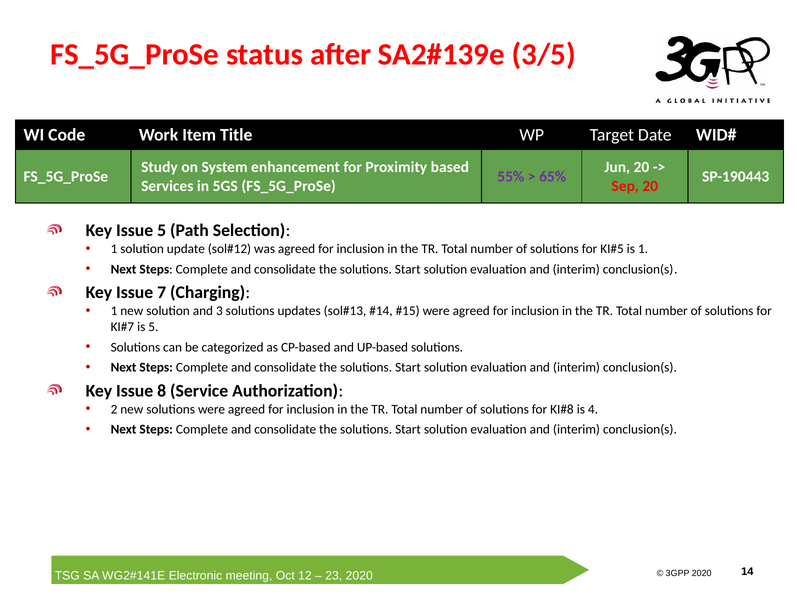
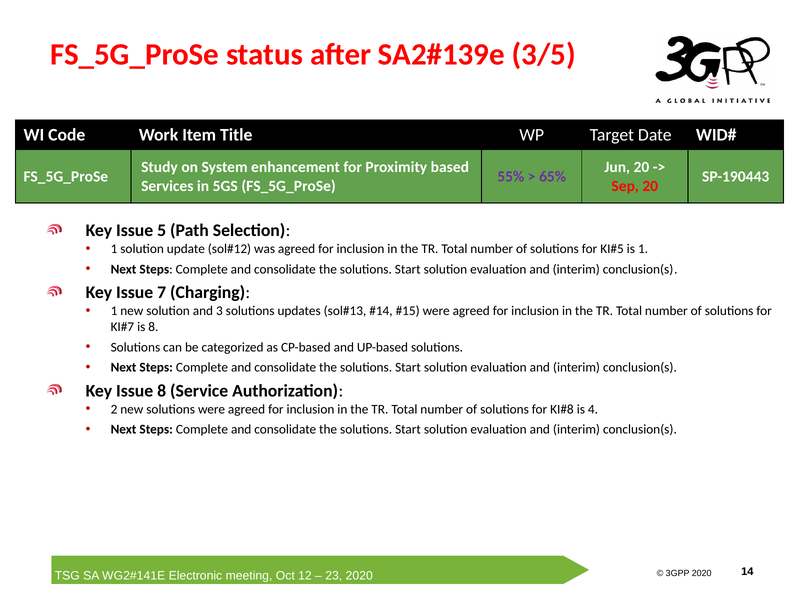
is 5: 5 -> 8
